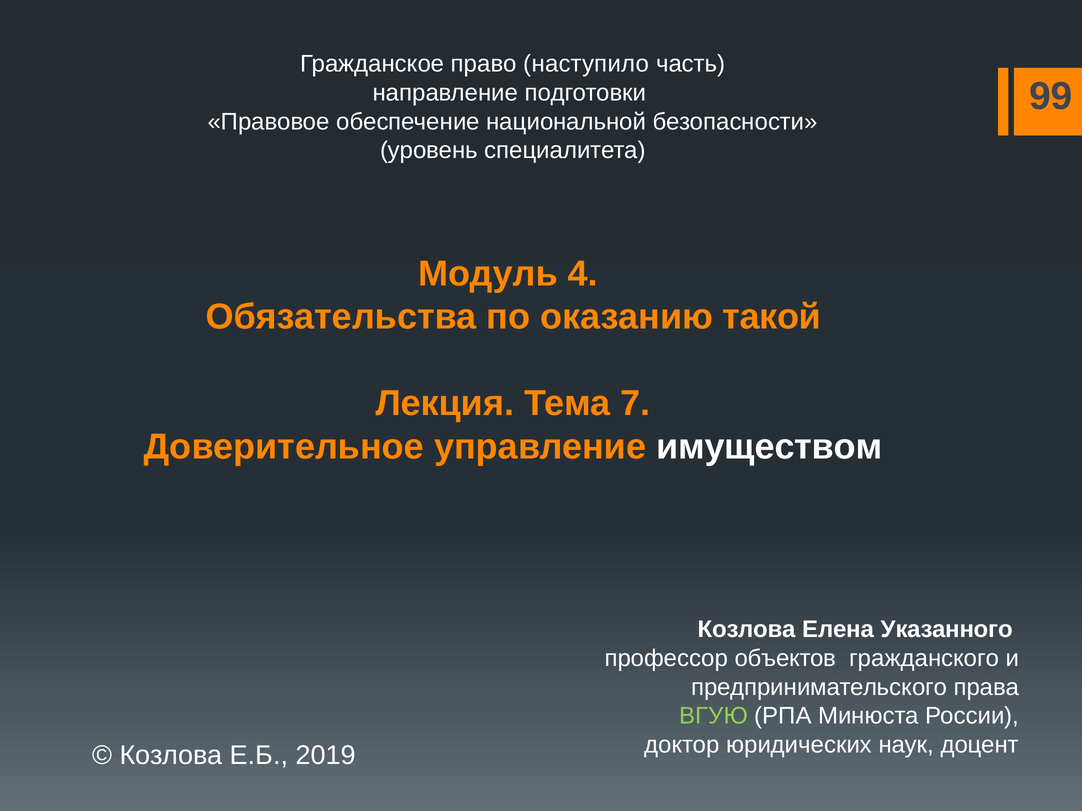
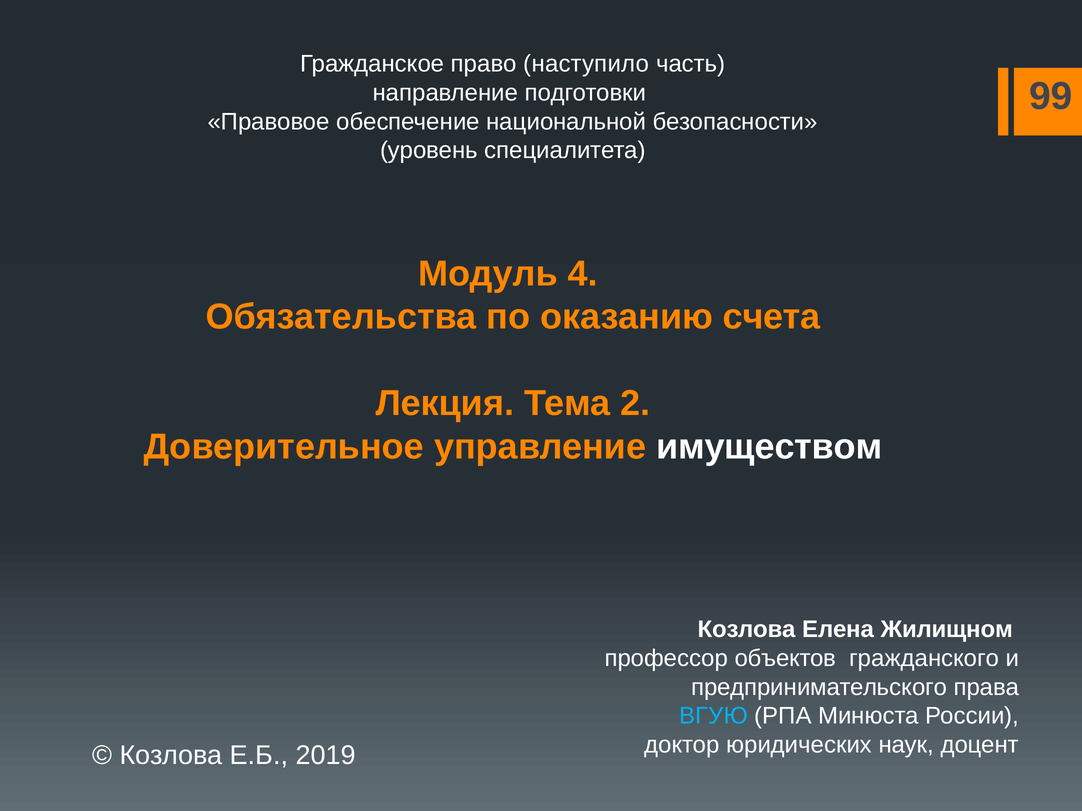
такой: такой -> счета
7: 7 -> 2
Указанного: Указанного -> Жилищном
ВГУЮ colour: light green -> light blue
